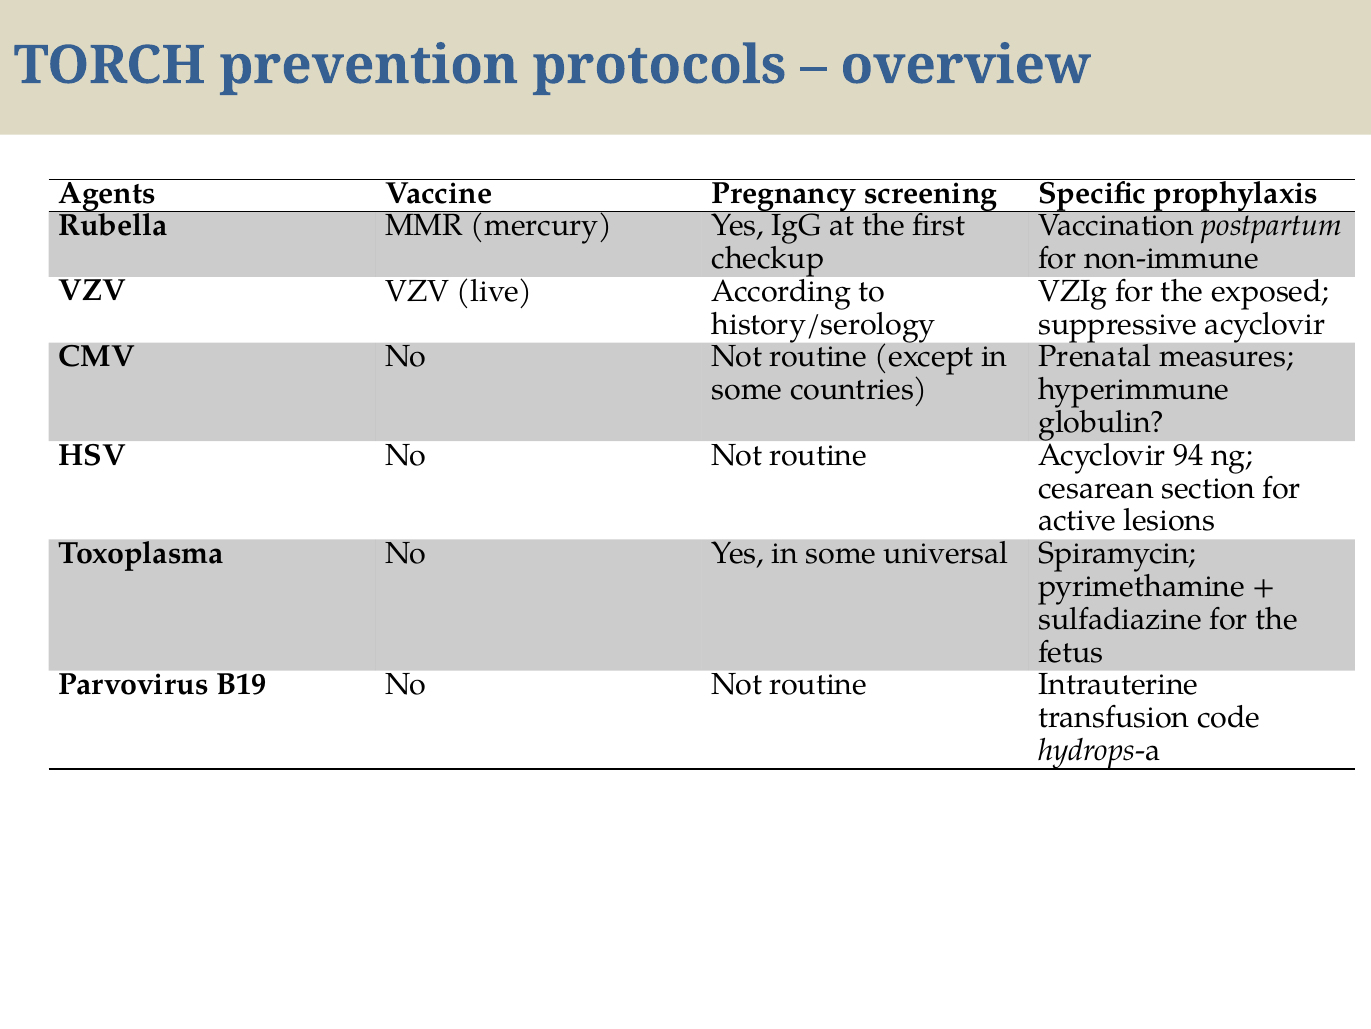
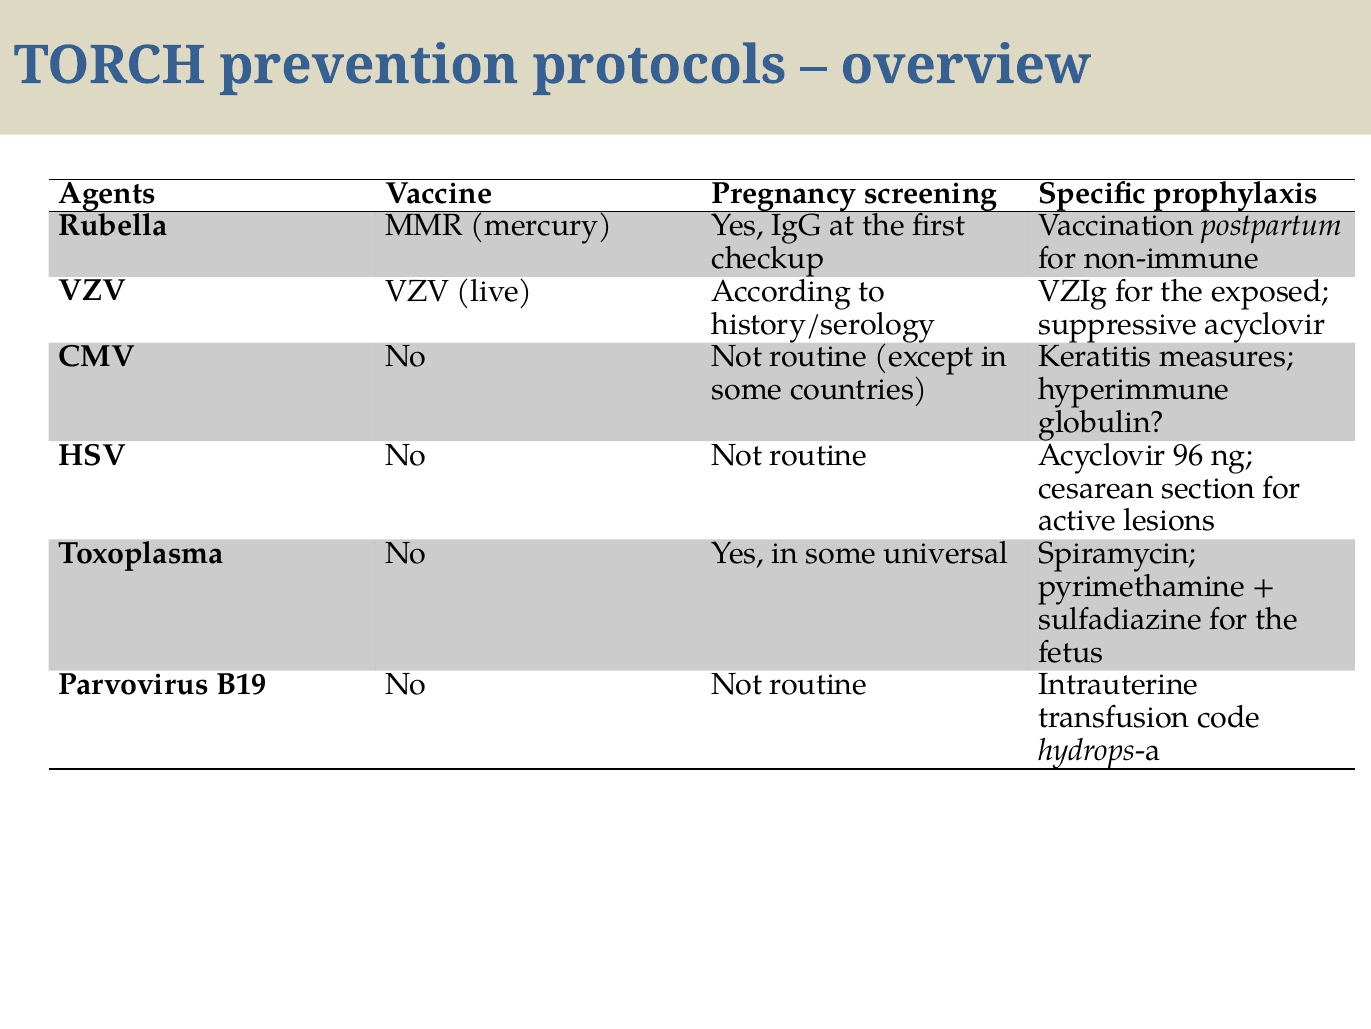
Prenatal: Prenatal -> Keratitis
94: 94 -> 96
